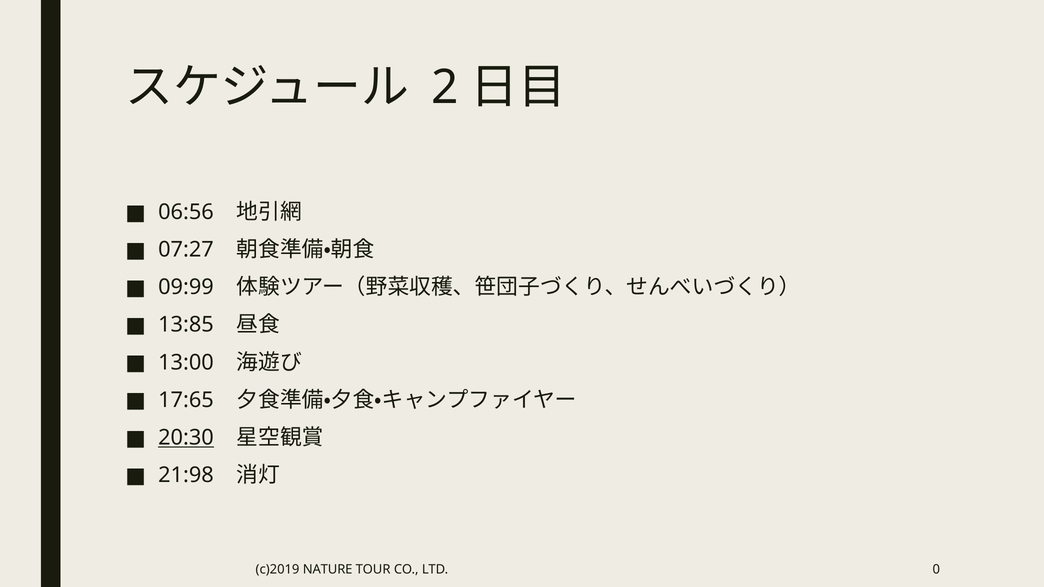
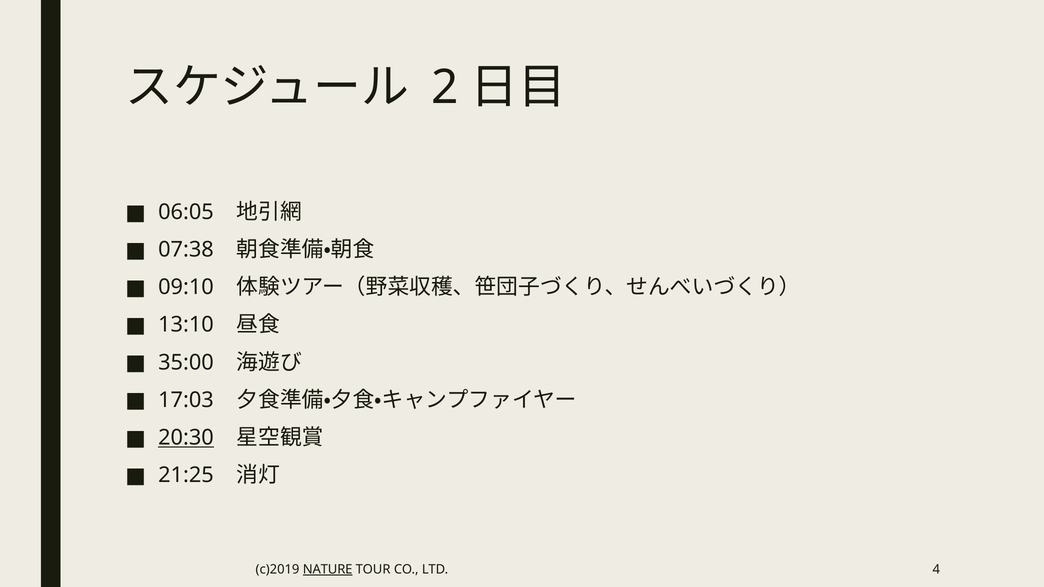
06:56: 06:56 -> 06:05
07:27: 07:27 -> 07:38
09:99: 09:99 -> 09:10
13:85: 13:85 -> 13:10
13:00: 13:00 -> 35:00
17:65: 17:65 -> 17:03
21:98: 21:98 -> 21:25
NATURE underline: none -> present
0: 0 -> 4
